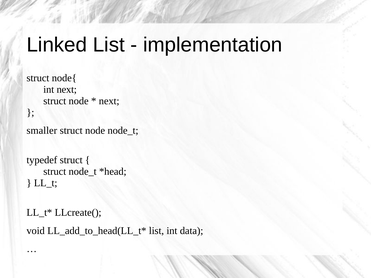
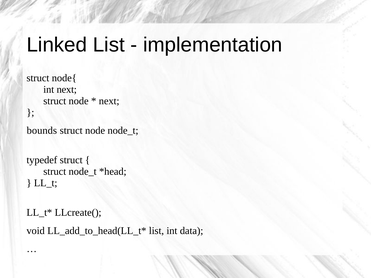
smaller: smaller -> bounds
